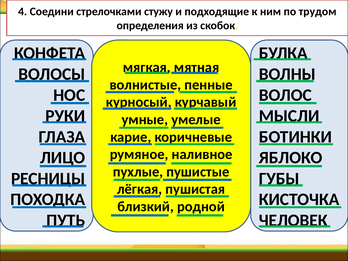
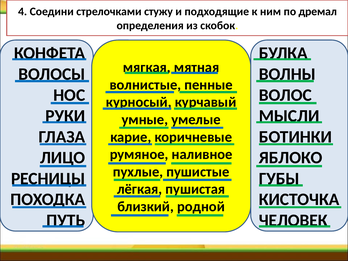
трудом: трудом -> дремал
